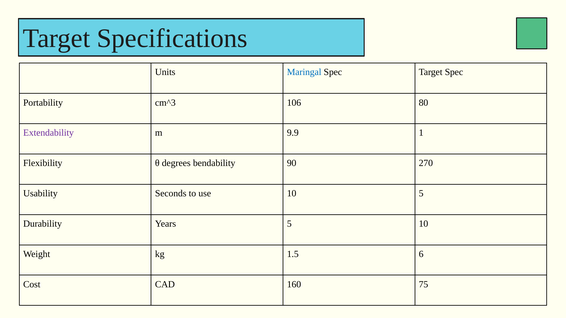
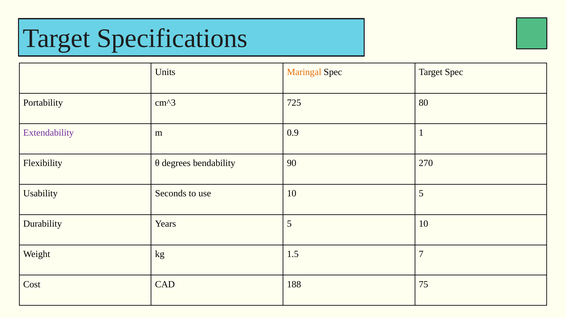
Maringal colour: blue -> orange
106: 106 -> 725
9.9: 9.9 -> 0.9
6: 6 -> 7
160: 160 -> 188
